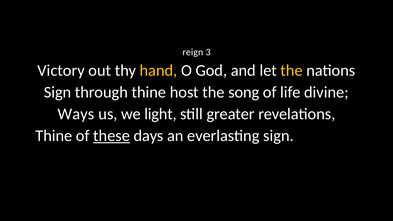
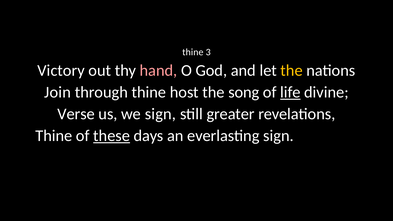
reign at (193, 52): reign -> thine
hand colour: yellow -> pink
Sign at (58, 92): Sign -> Join
life underline: none -> present
Ways: Ways -> Verse
we light: light -> sign
